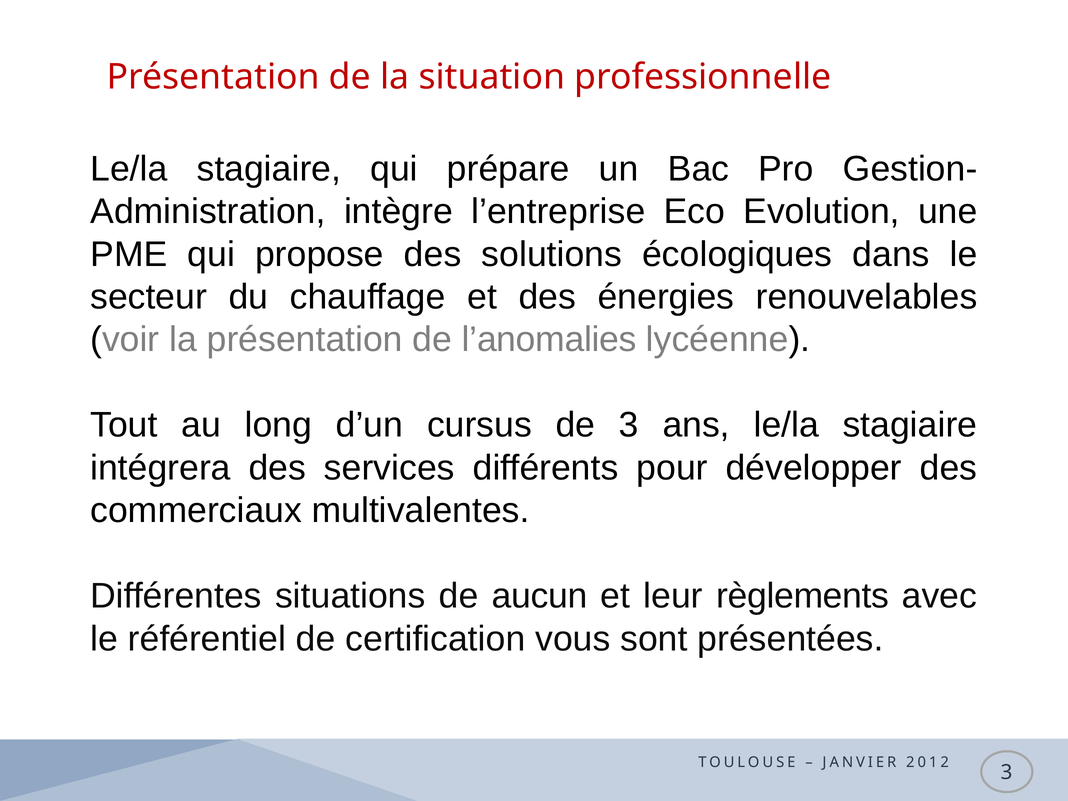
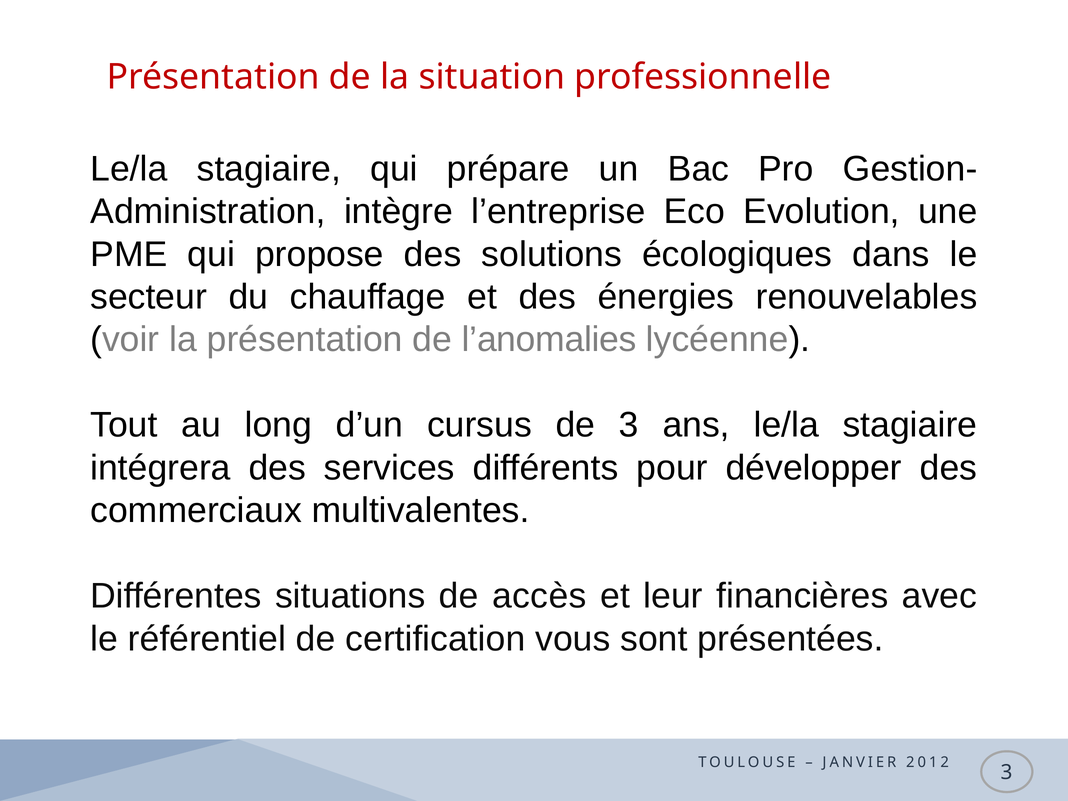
aucun: aucun -> accès
règlements: règlements -> financières
